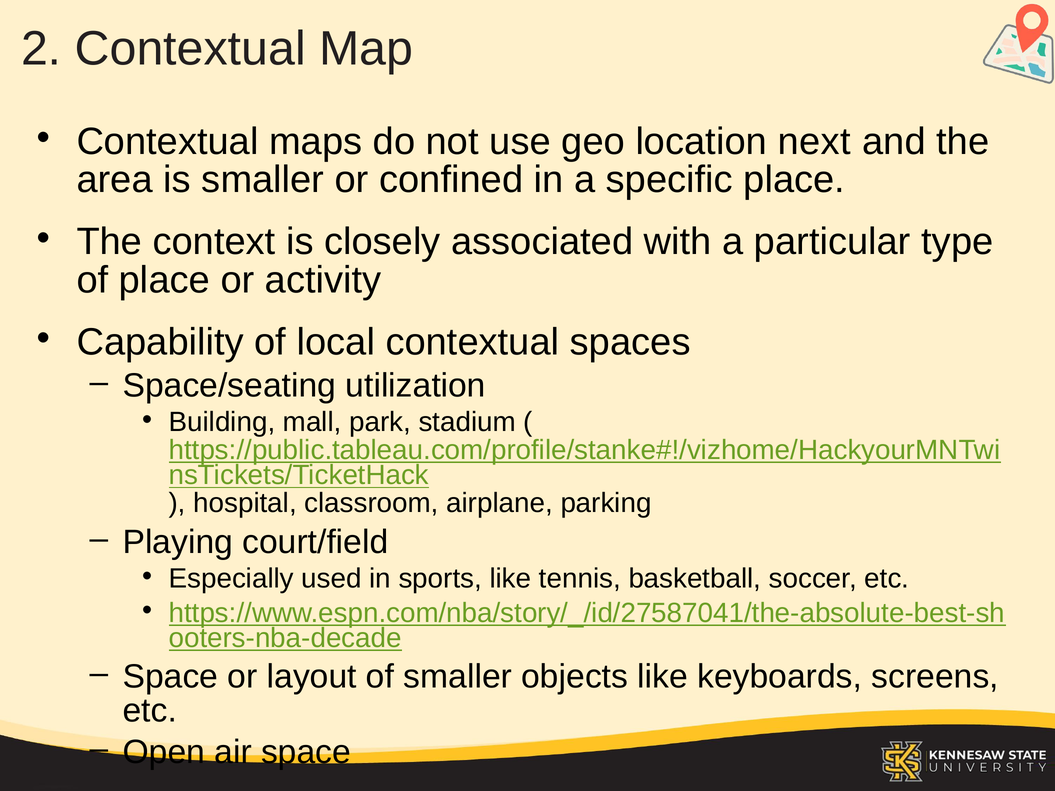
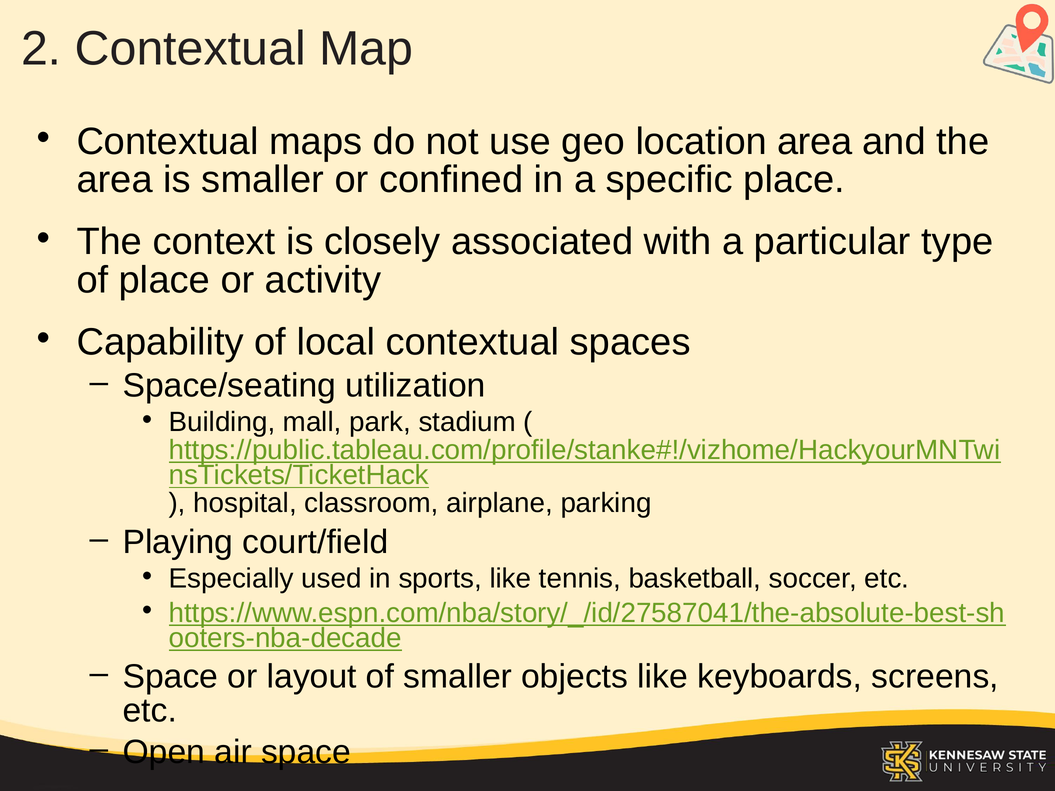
location next: next -> area
